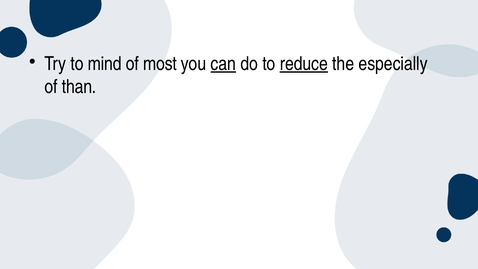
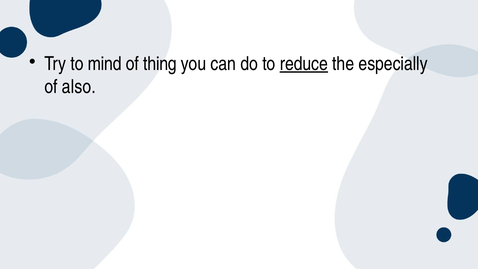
most: most -> thing
can underline: present -> none
than: than -> also
